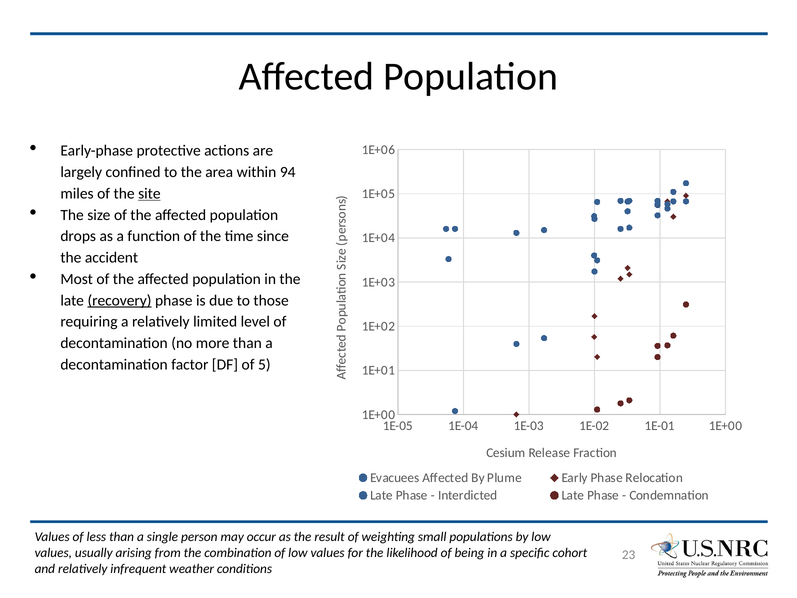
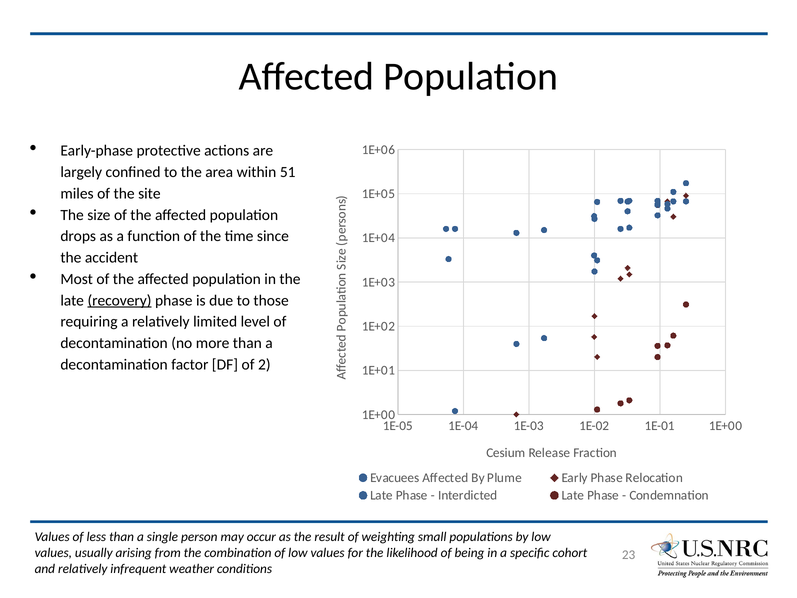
94: 94 -> 51
site underline: present -> none
5: 5 -> 2
